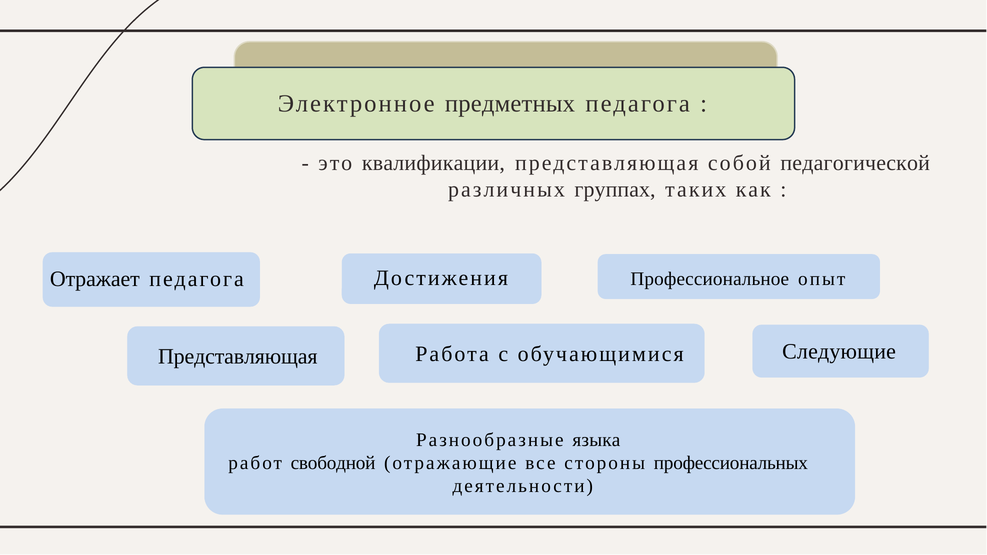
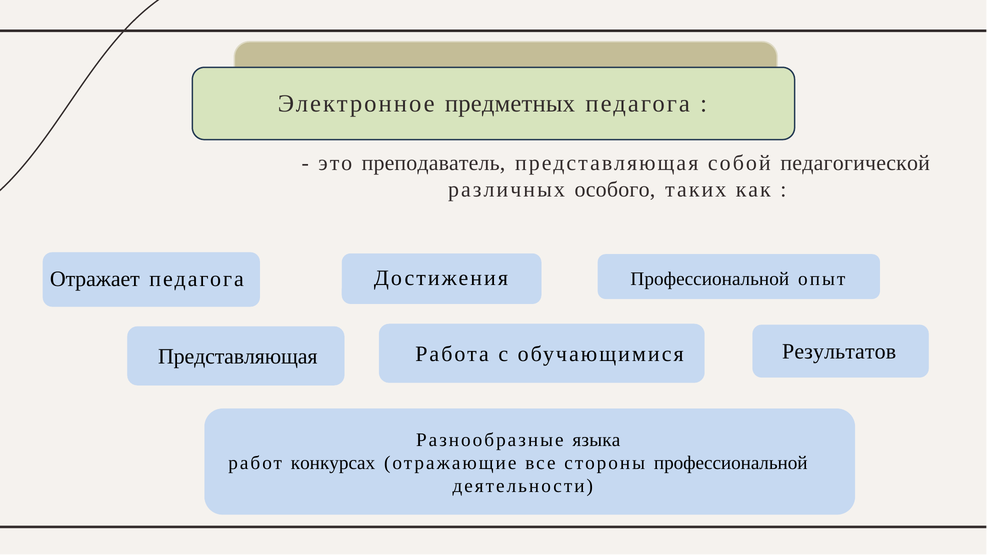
квалификации: квалификации -> преподаватель
группах: группах -> особого
Достижения Профессиональное: Профессиональное -> Профессиональной
Следующие: Следующие -> Результатов
свободной: свободной -> конкурсах
стороны профессиональных: профессиональных -> профессиональной
